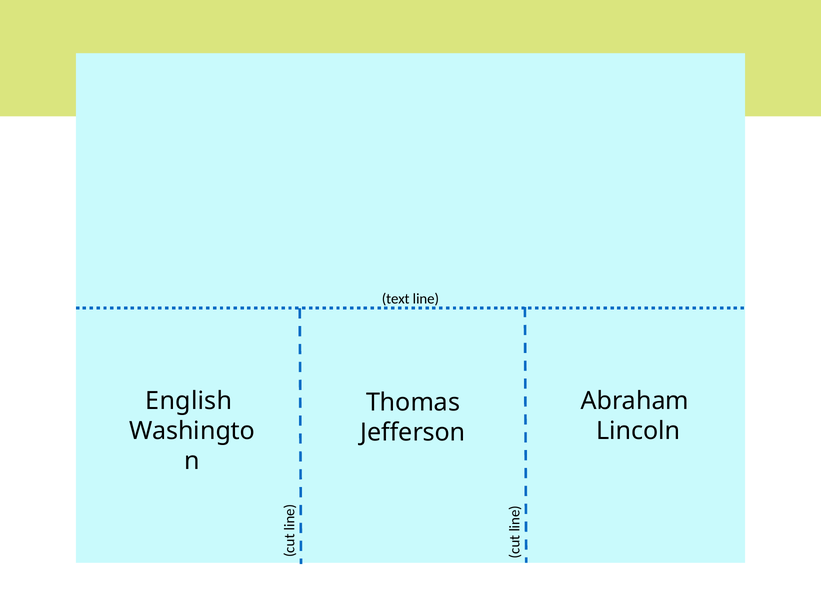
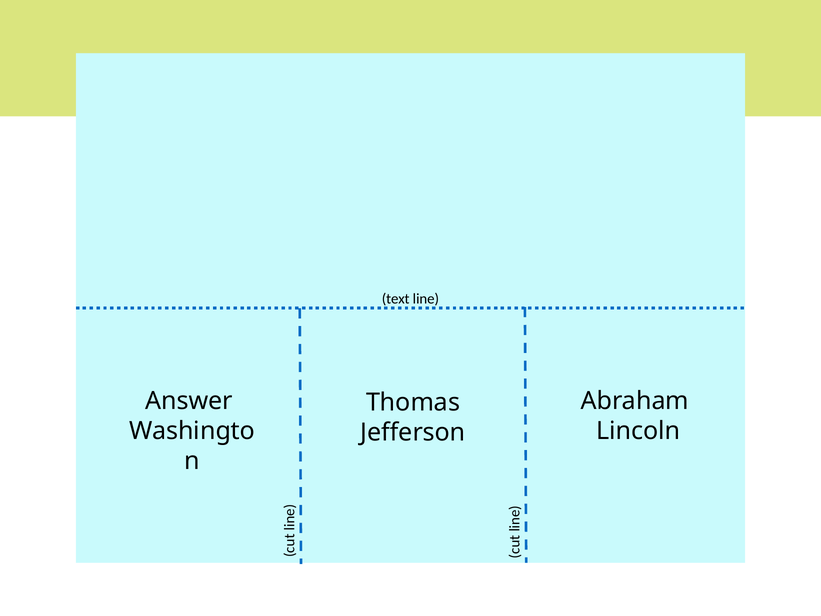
English: English -> Answer
